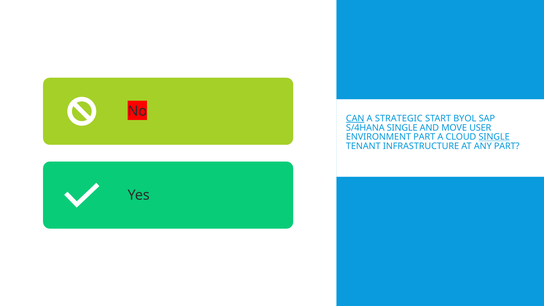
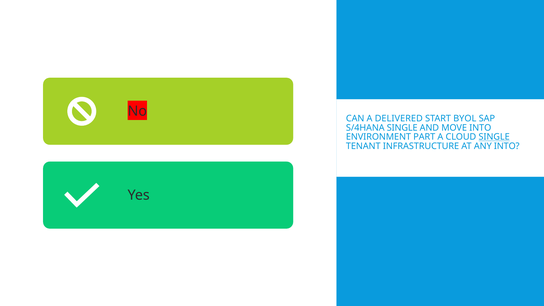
CAN underline: present -> none
STRATEGIC: STRATEGIC -> DELIVERED
MOVE USER: USER -> INTO
ANY PART: PART -> INTO
